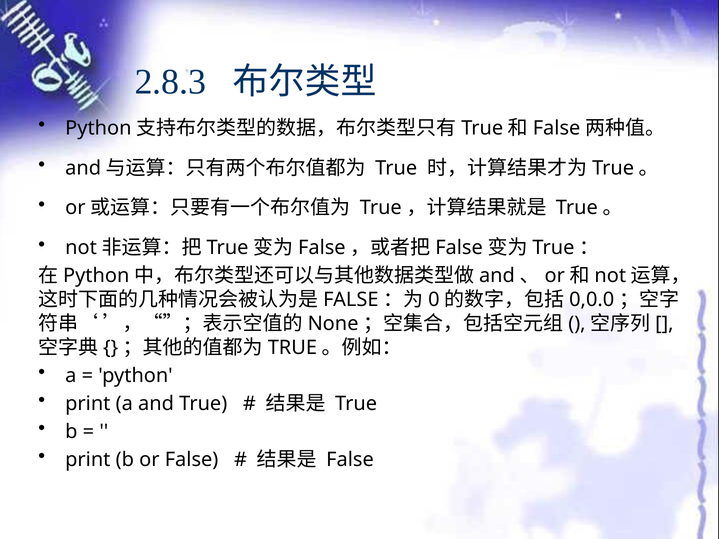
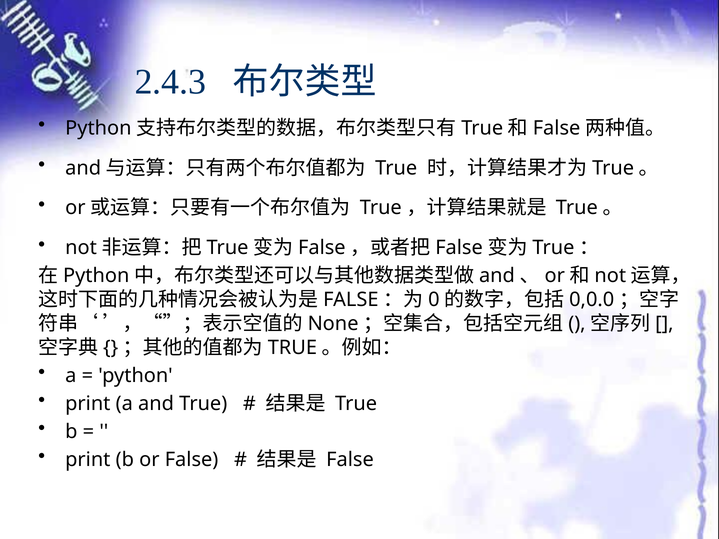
2.8.3: 2.8.3 -> 2.4.3
